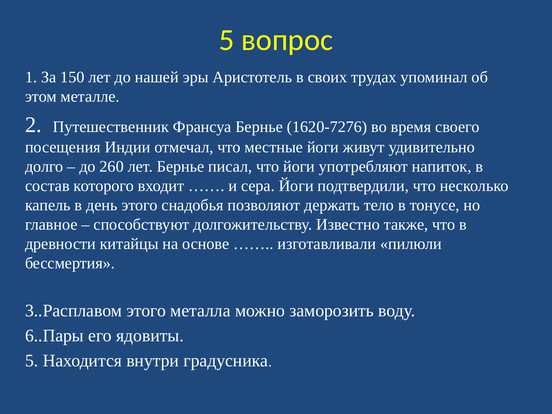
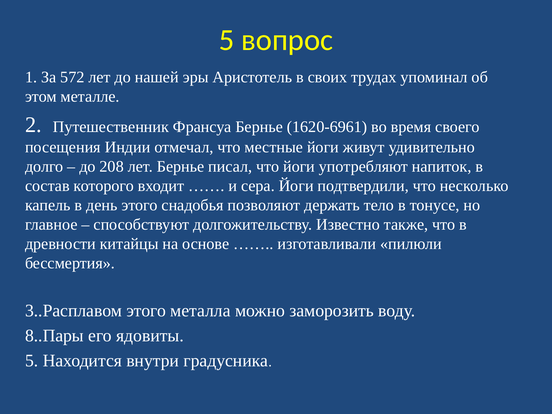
150: 150 -> 572
1620-7276: 1620-7276 -> 1620-6961
260: 260 -> 208
6..Пары: 6..Пары -> 8..Пары
